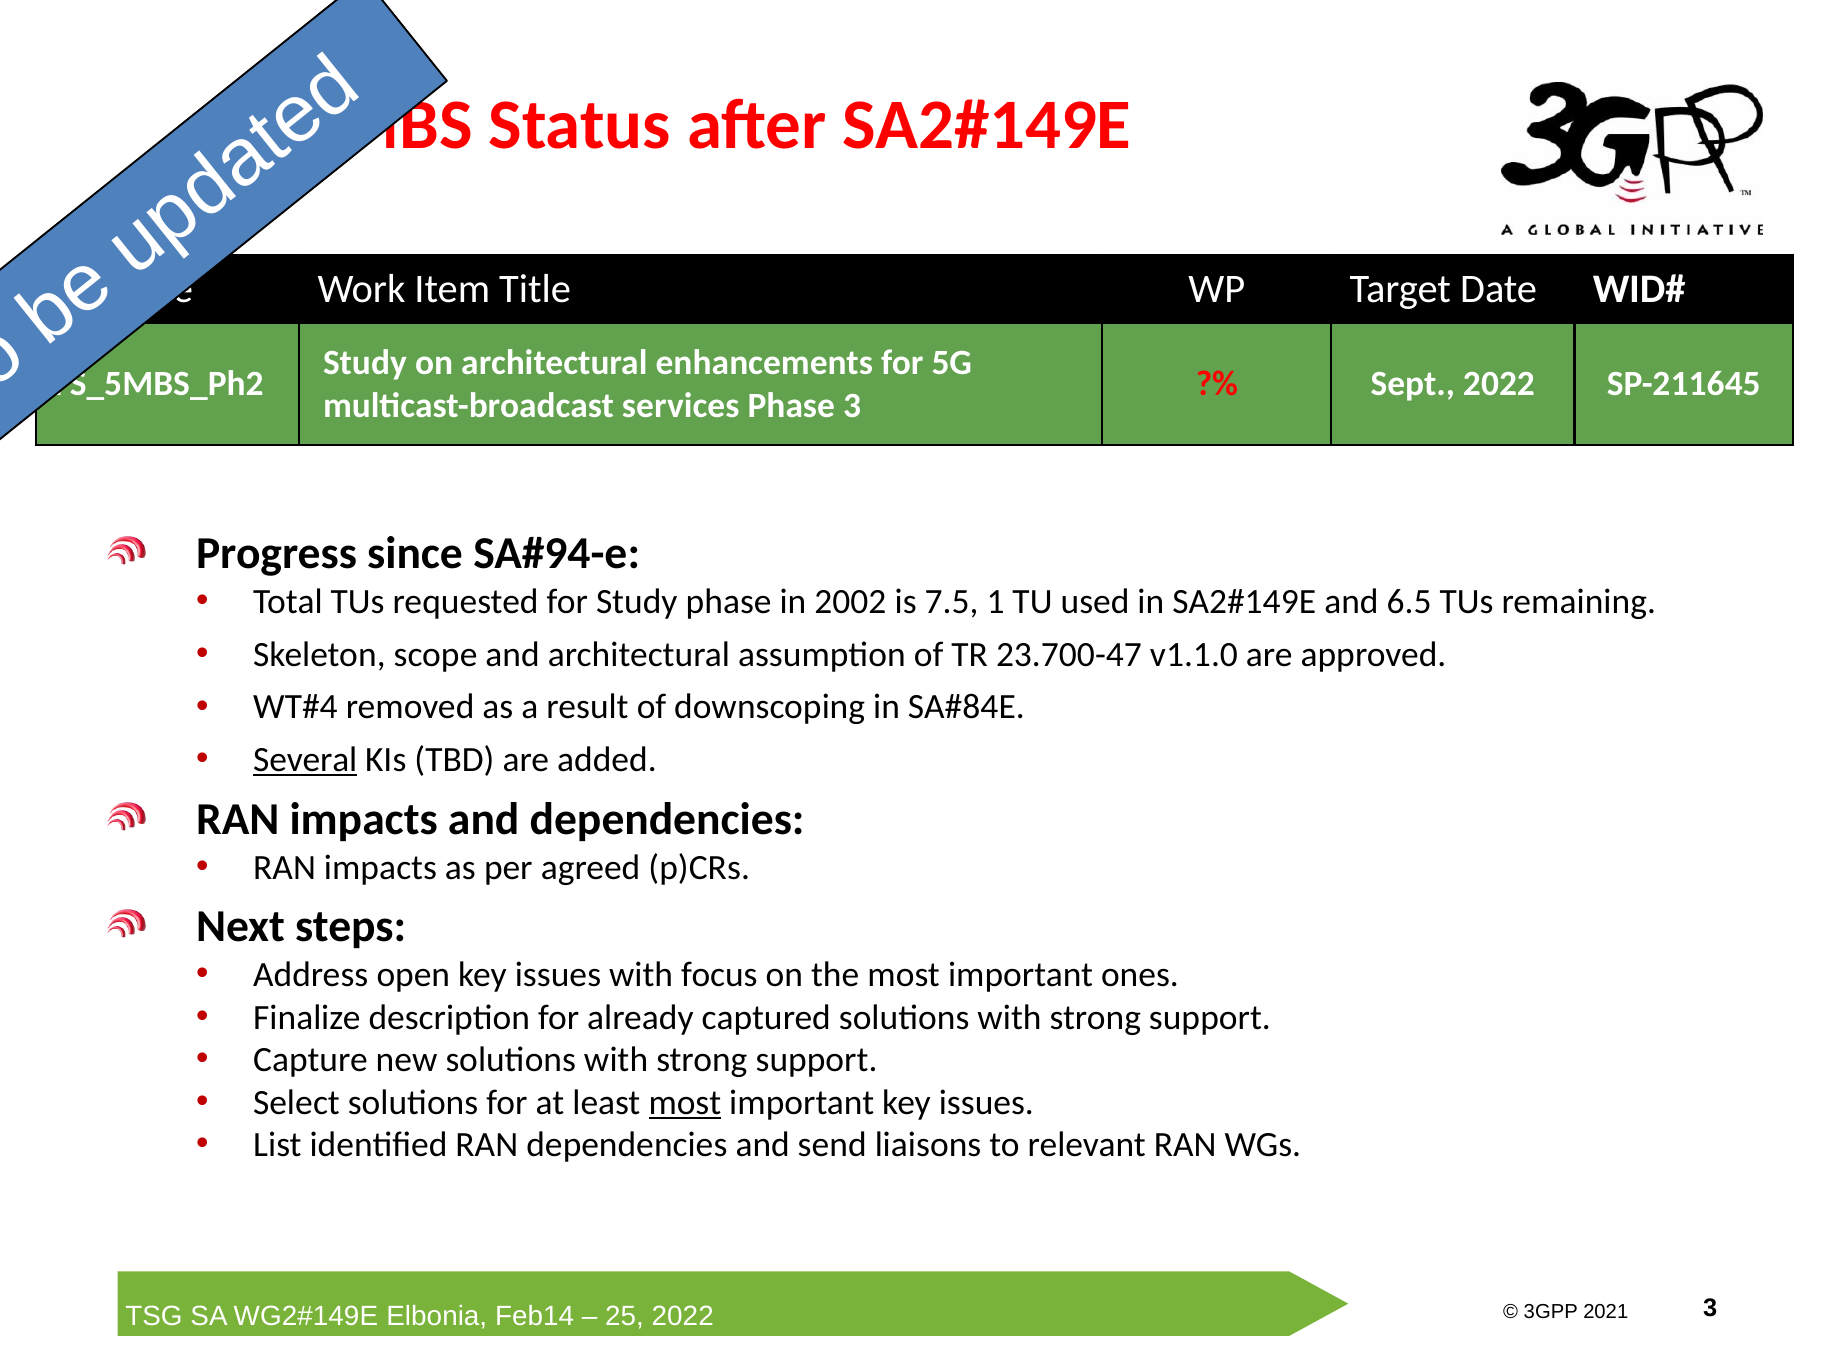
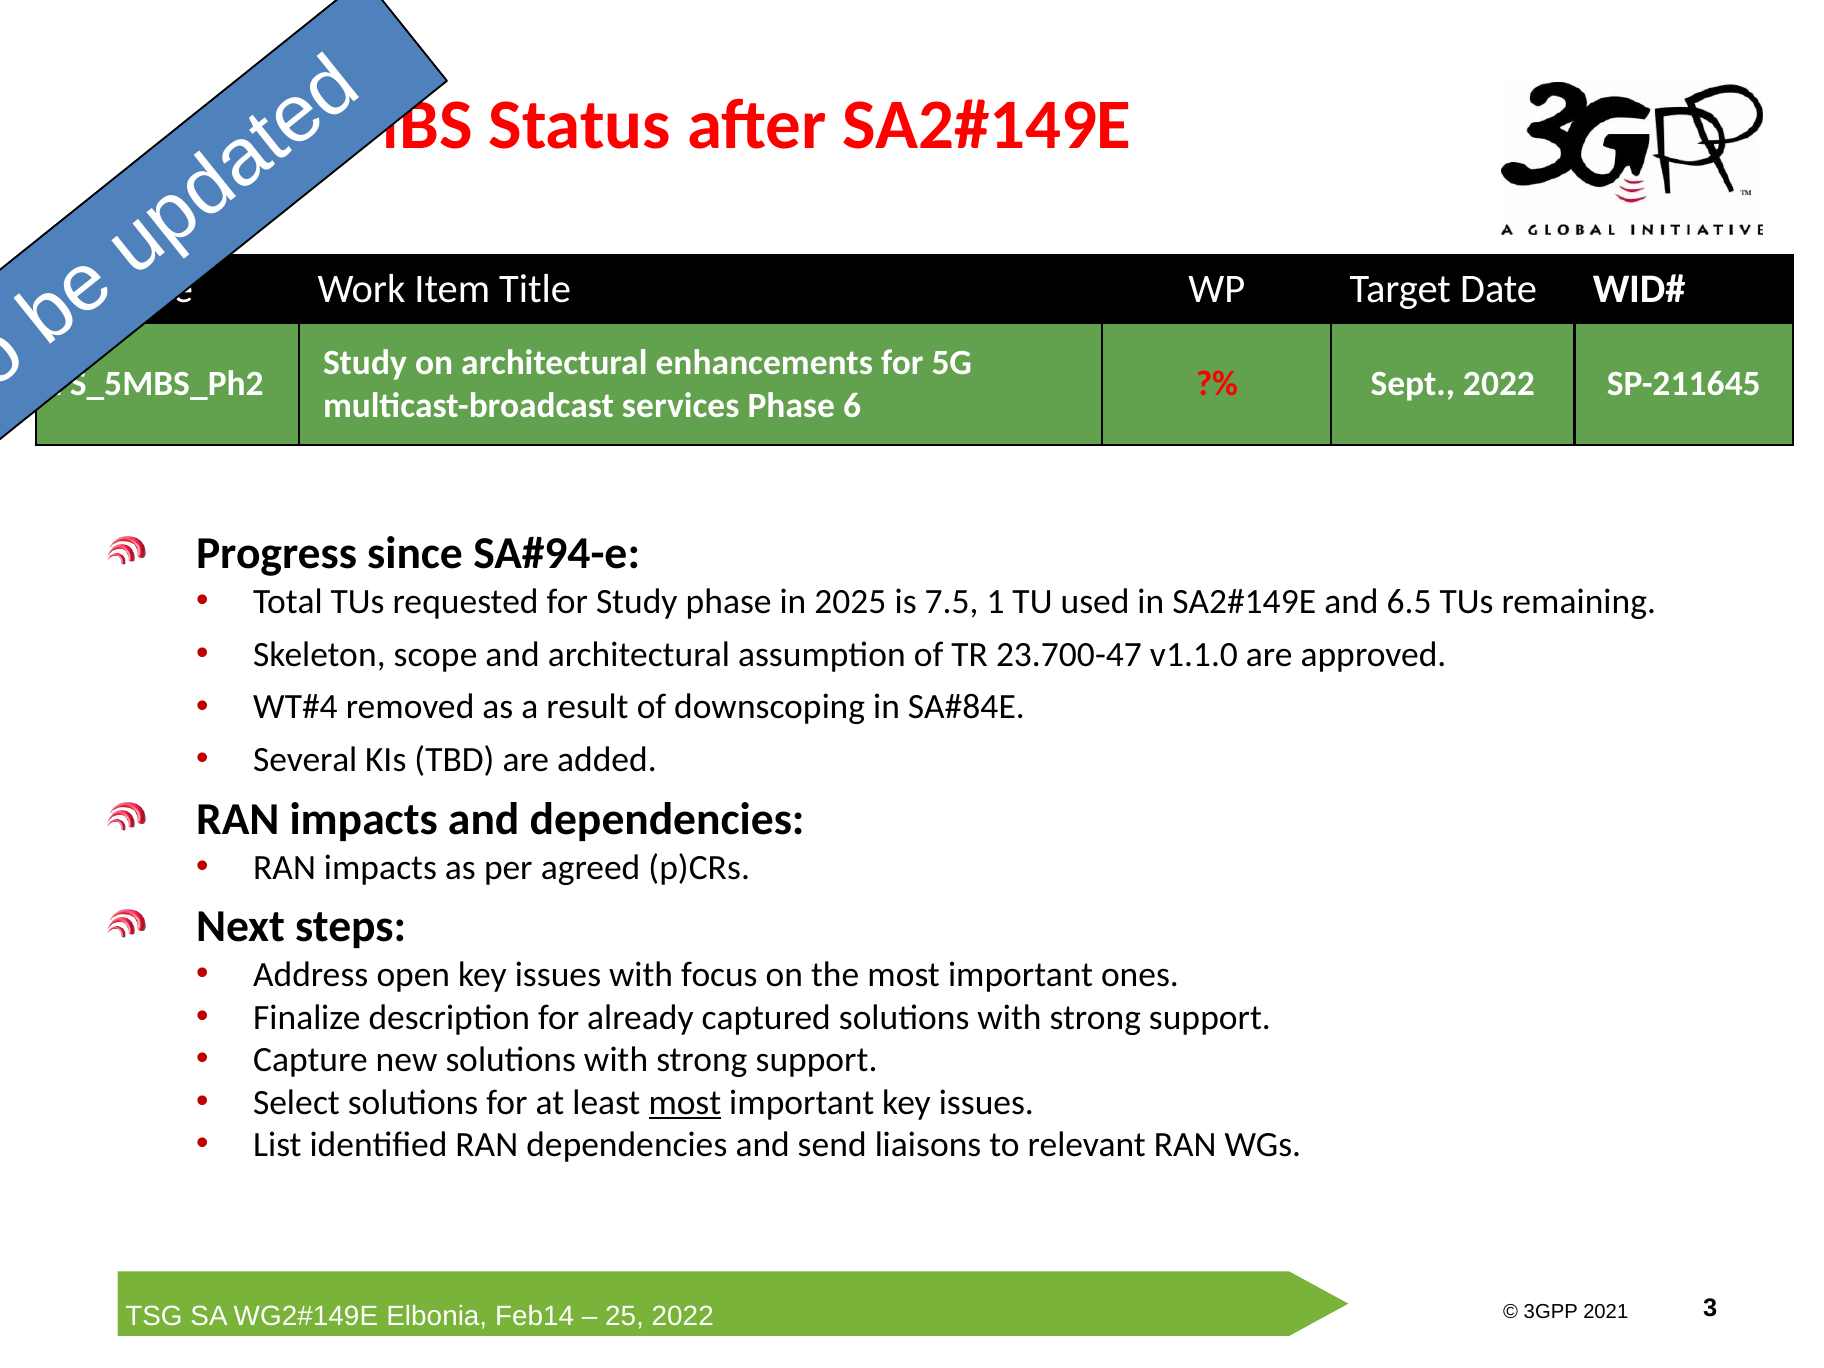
Phase 3: 3 -> 6
2002: 2002 -> 2025
Several underline: present -> none
